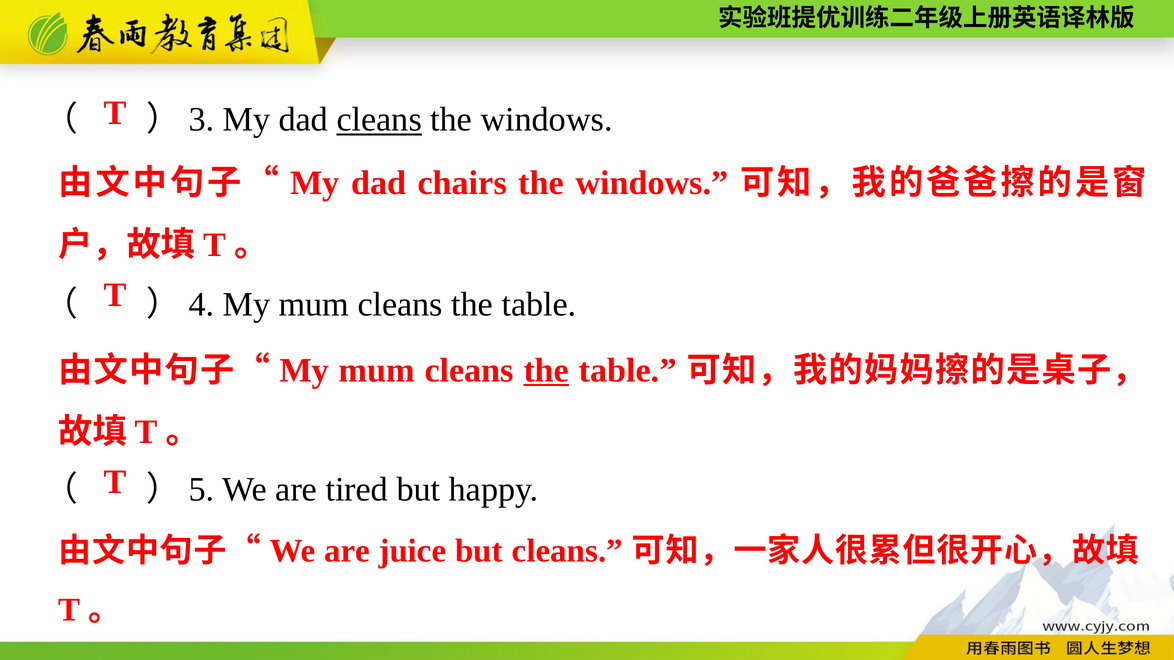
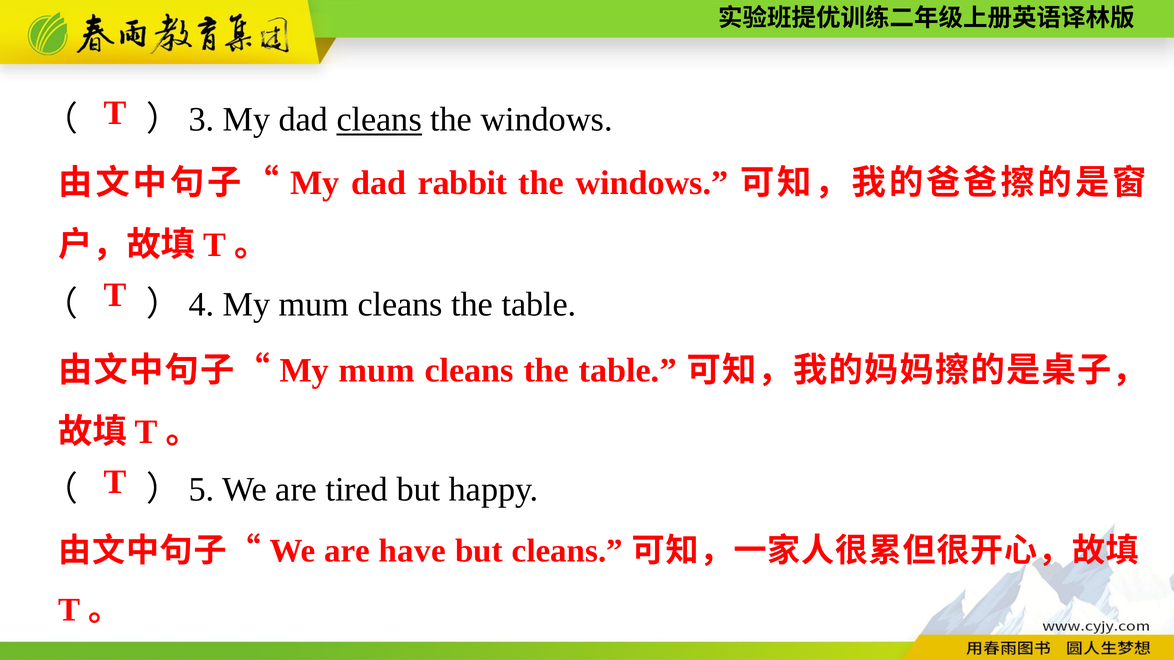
chairs: chairs -> rabbit
the at (546, 370) underline: present -> none
juice: juice -> have
